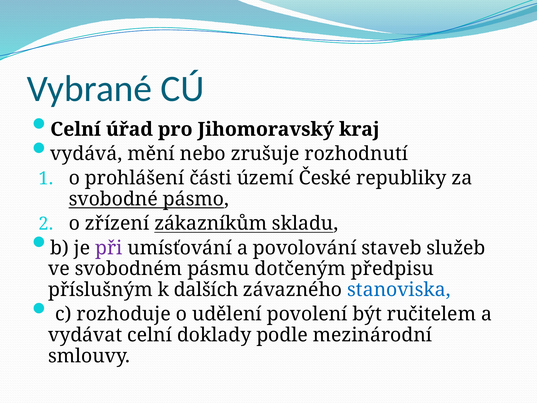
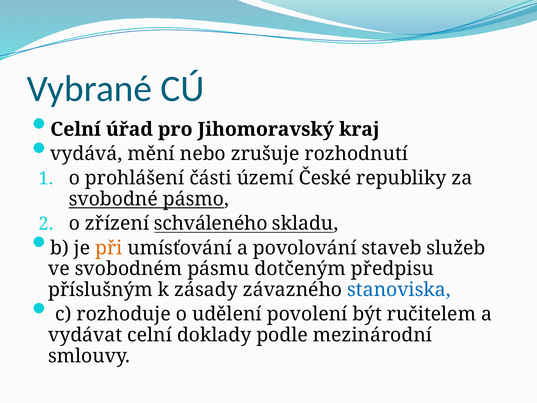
zákazníkům: zákazníkům -> schváleného
při colour: purple -> orange
dalších: dalších -> zásady
